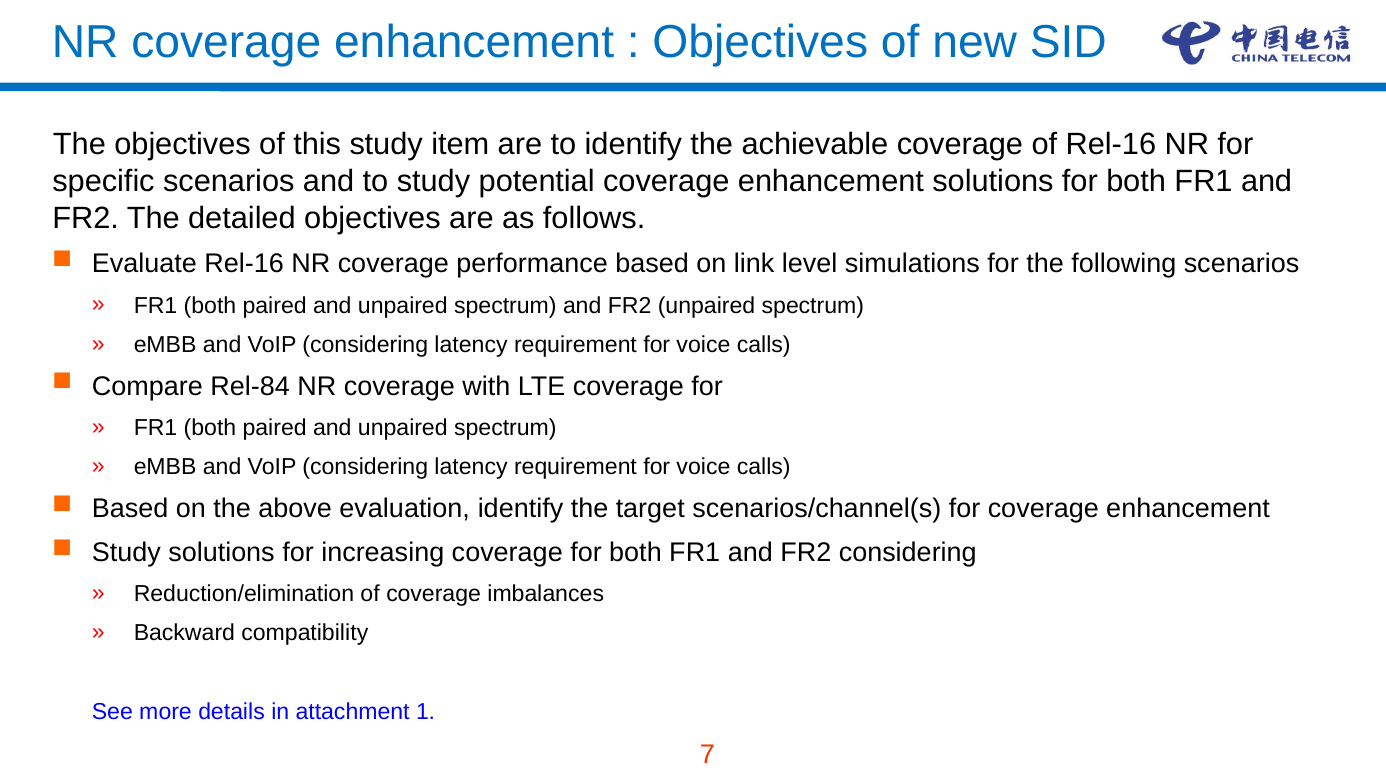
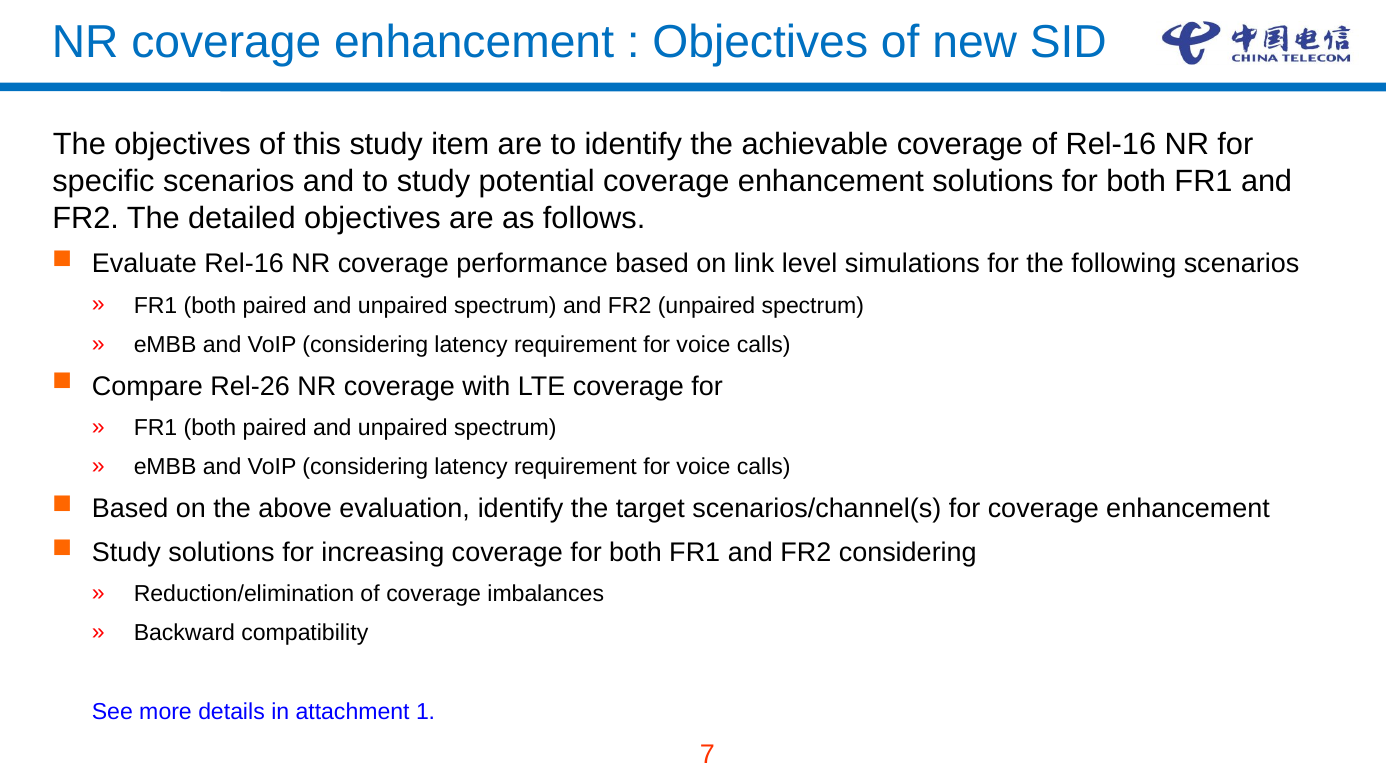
Rel-84: Rel-84 -> Rel-26
